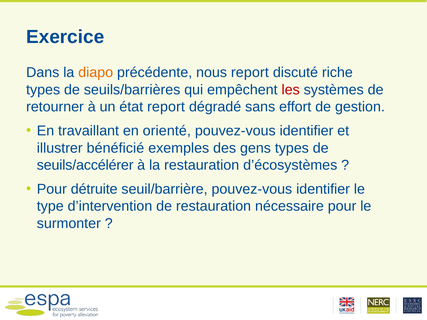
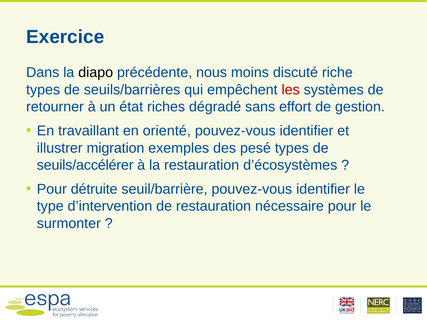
diapo colour: orange -> black
nous report: report -> moins
état report: report -> riches
bénéficié: bénéficié -> migration
gens: gens -> pesé
